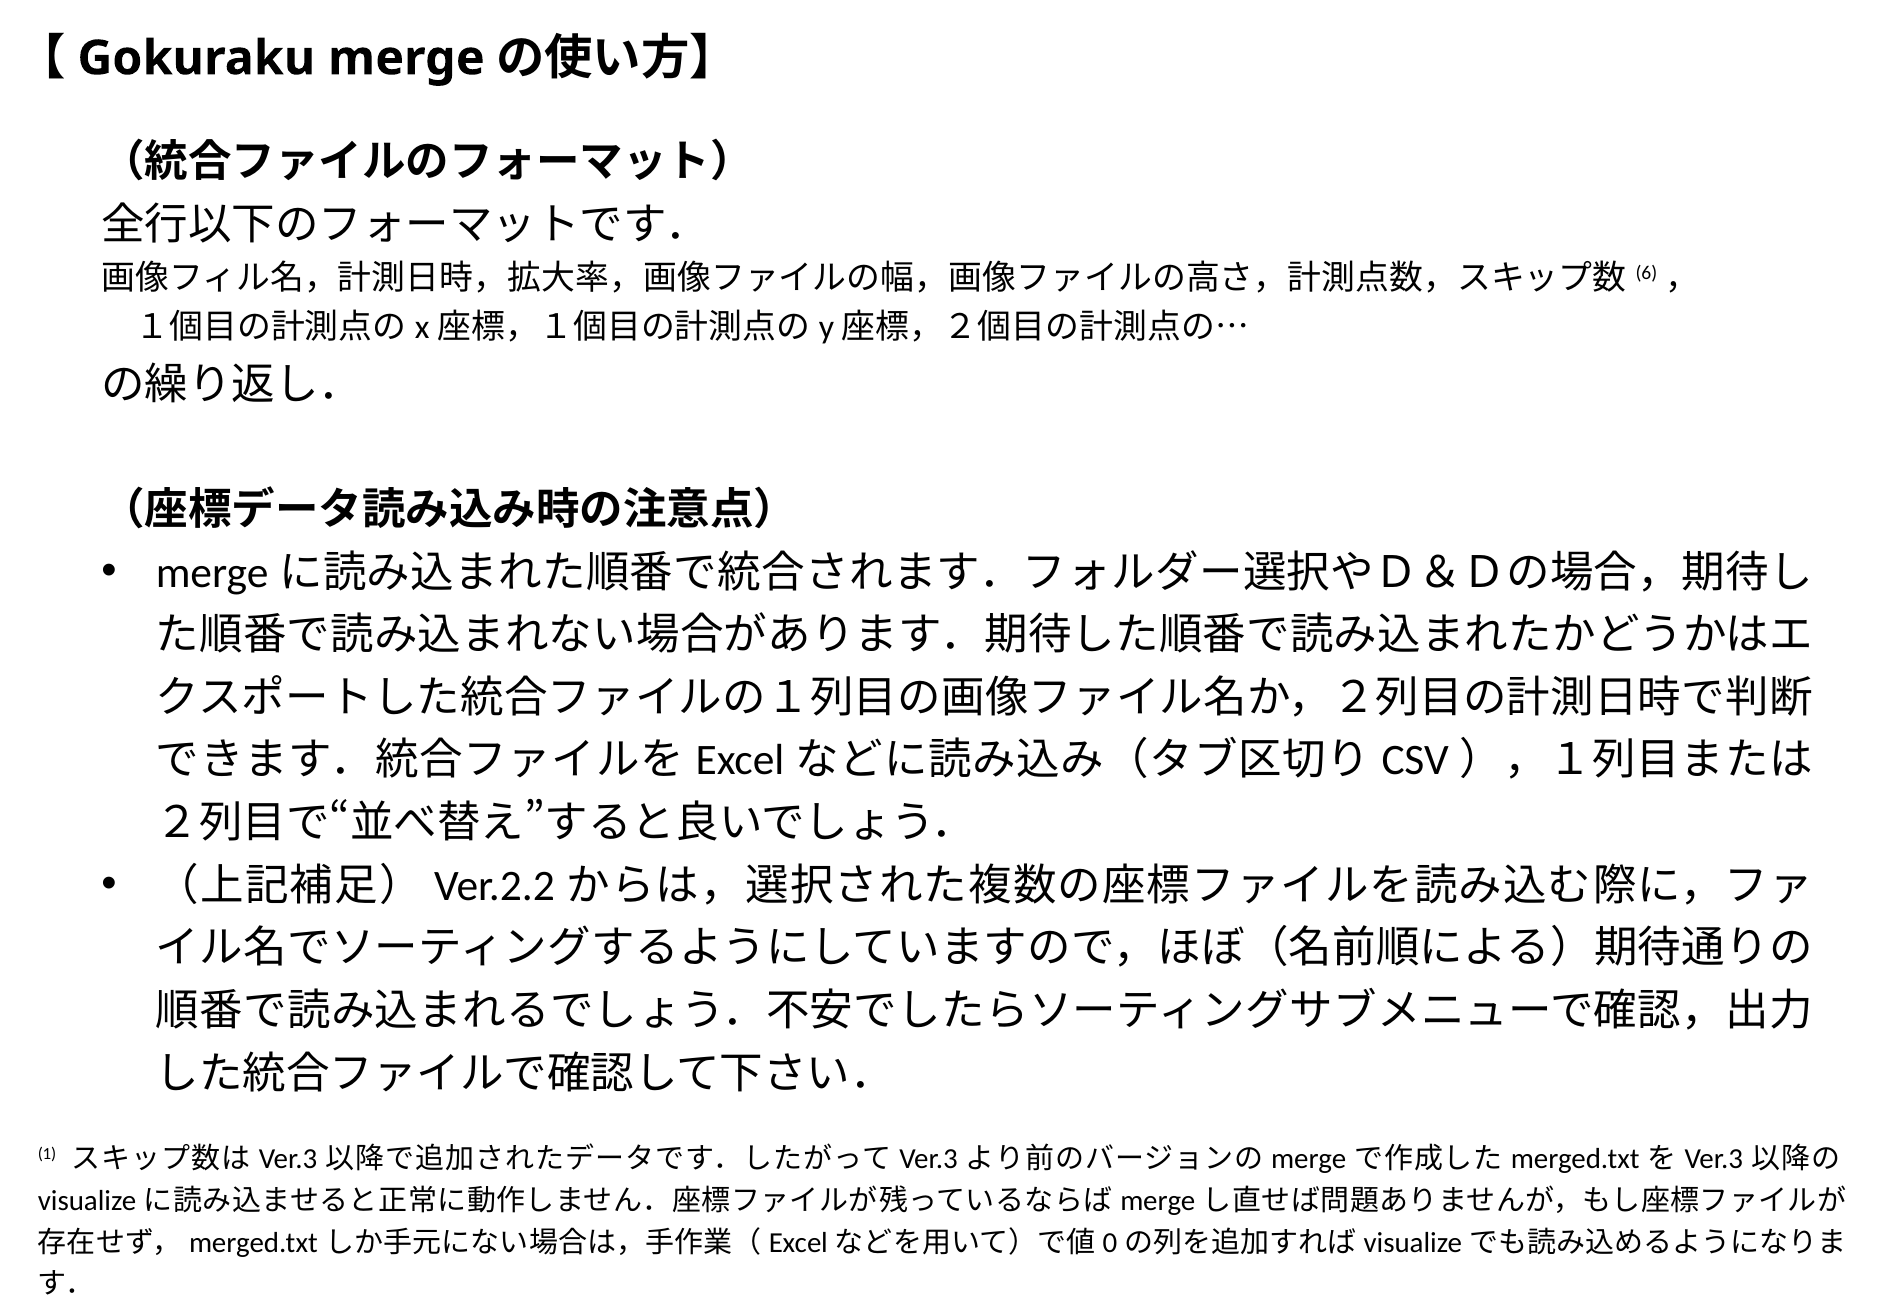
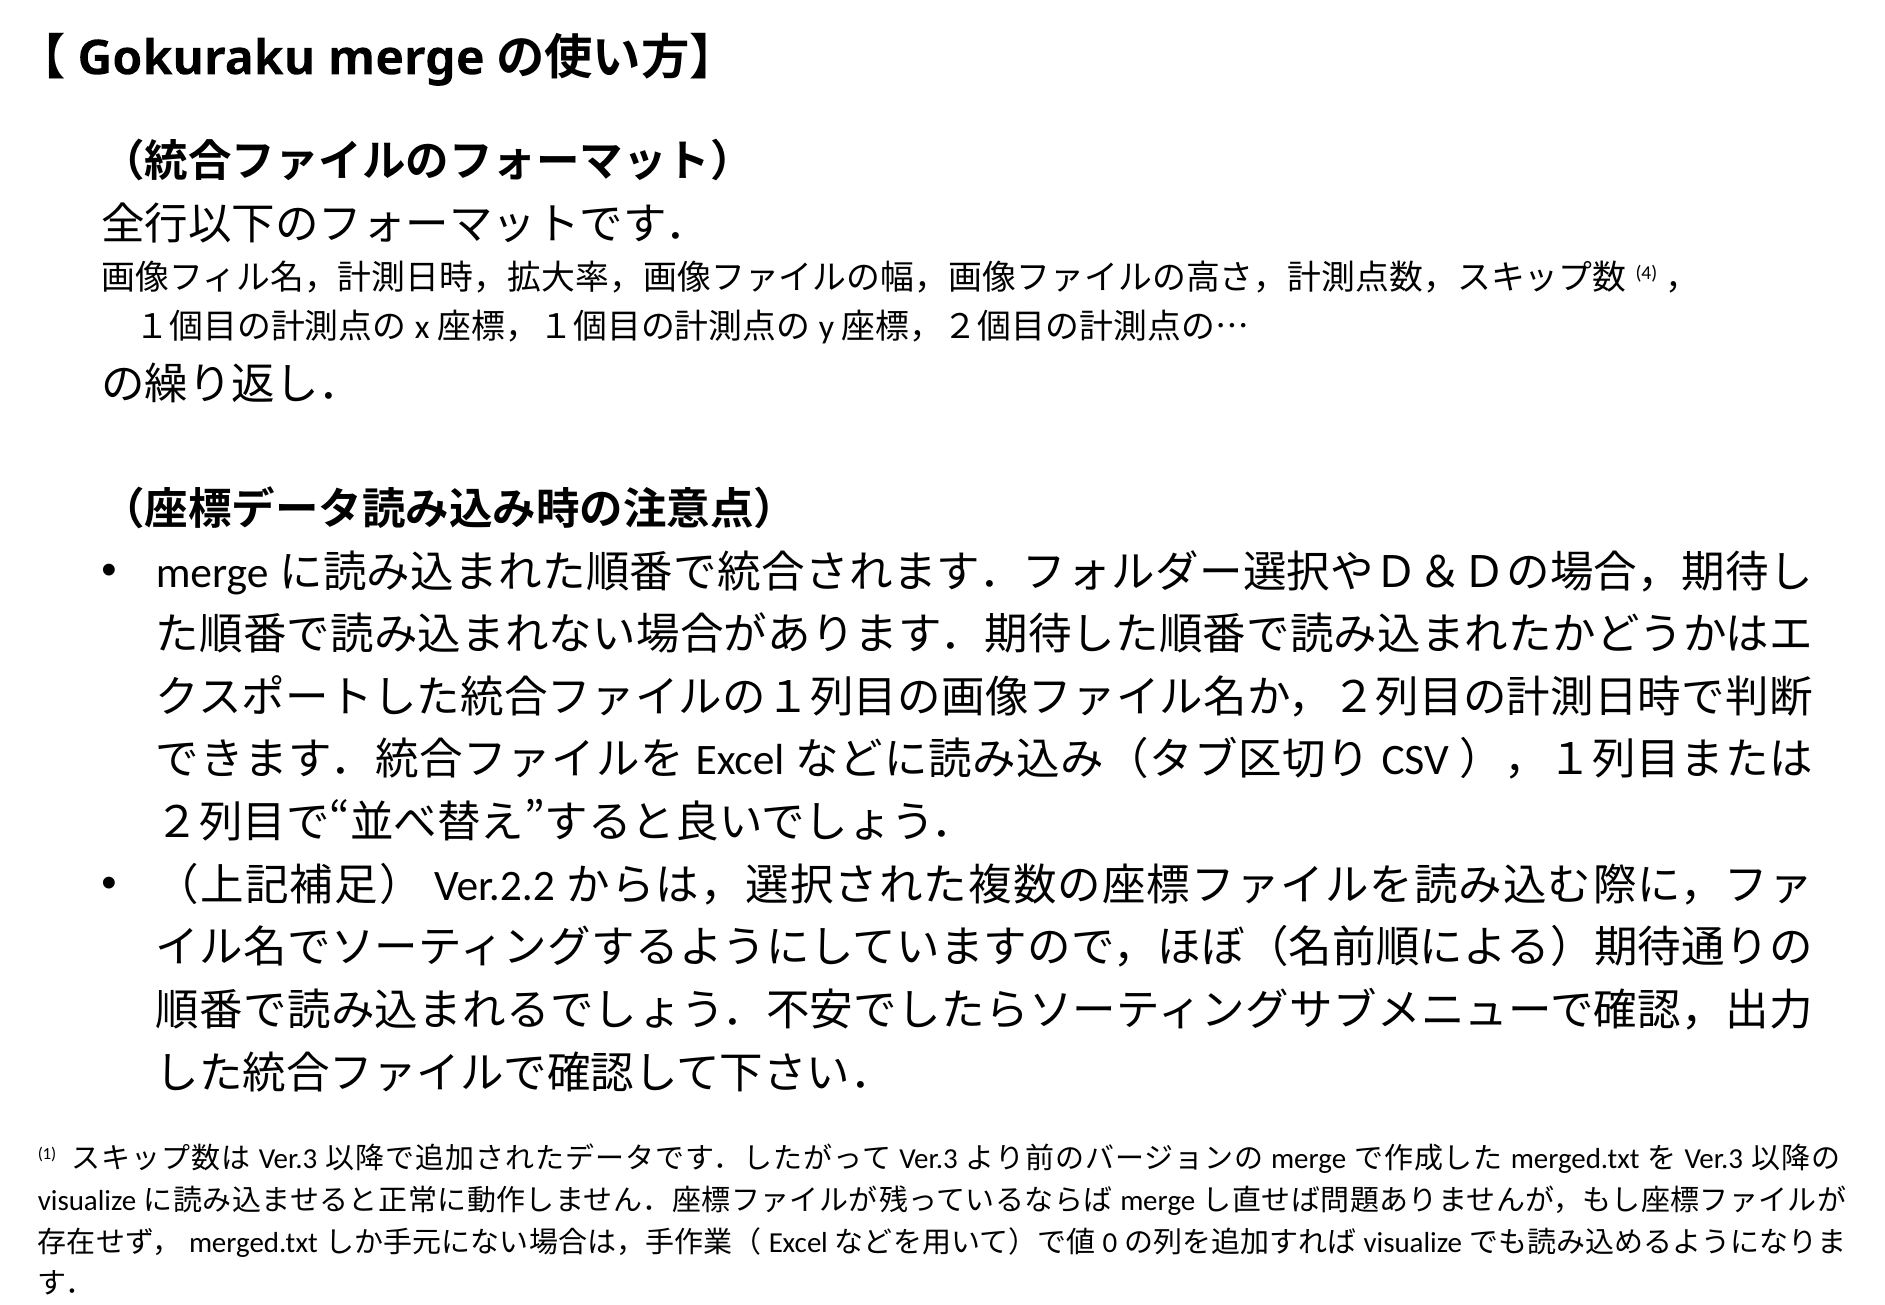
6: 6 -> 4
